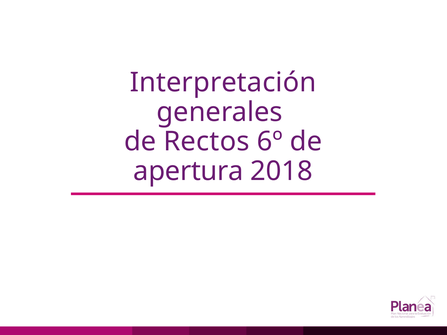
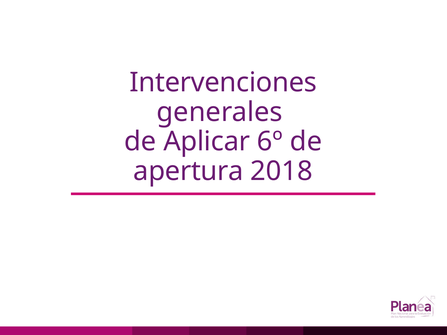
Interpretación: Interpretación -> Intervenciones
Rectos: Rectos -> Aplicar
